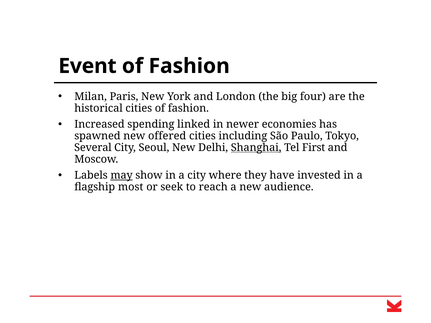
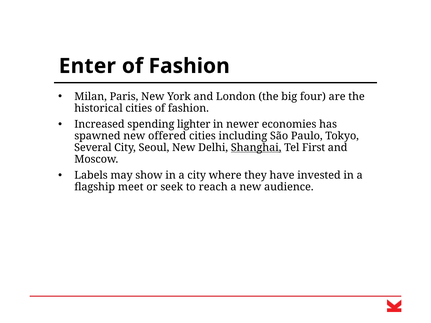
Event: Event -> Enter
linked: linked -> lighter
may underline: present -> none
most: most -> meet
